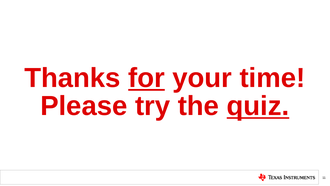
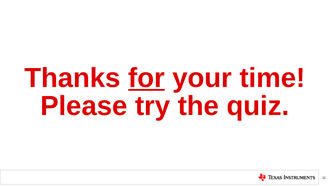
quiz underline: present -> none
